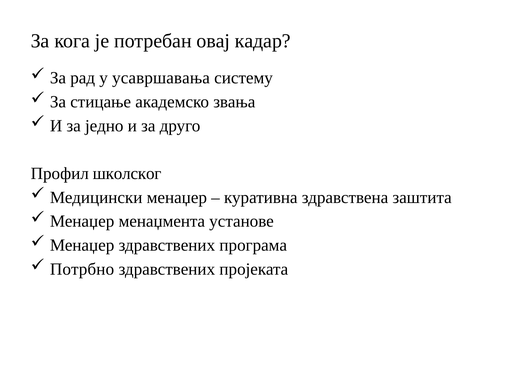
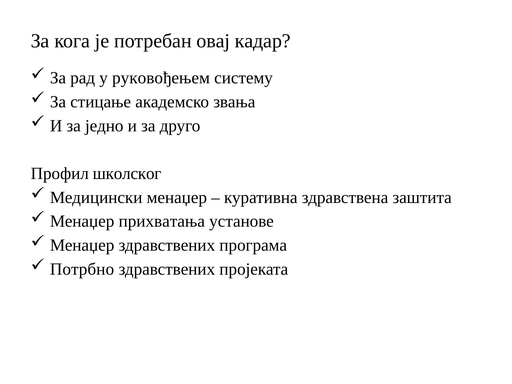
усавршавања: усавршавања -> руковођењем
менаџмента: менаџмента -> прихватања
